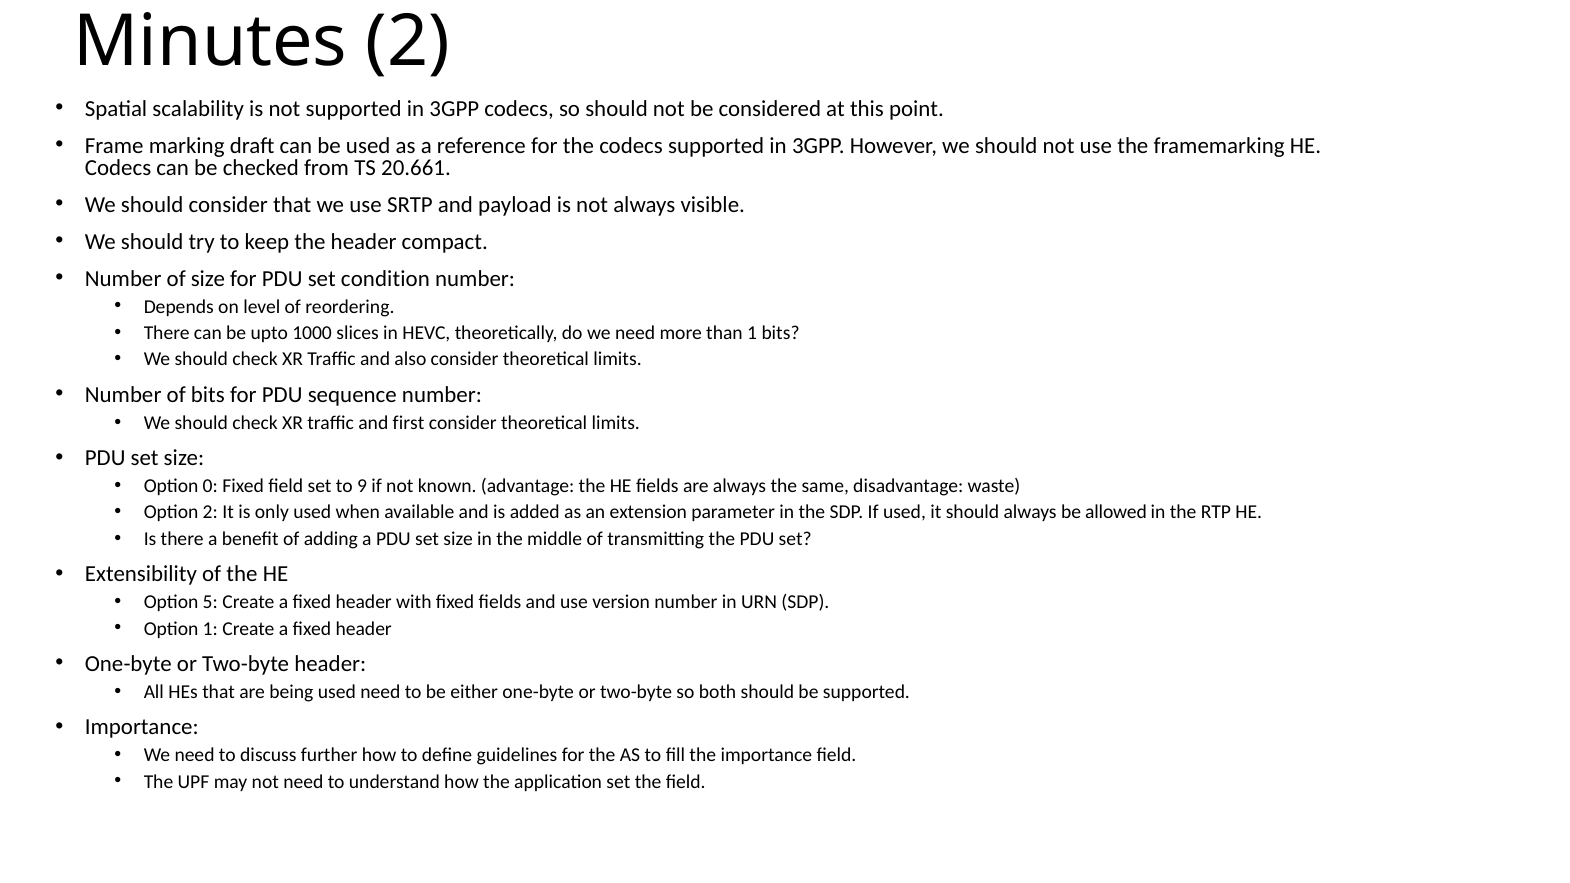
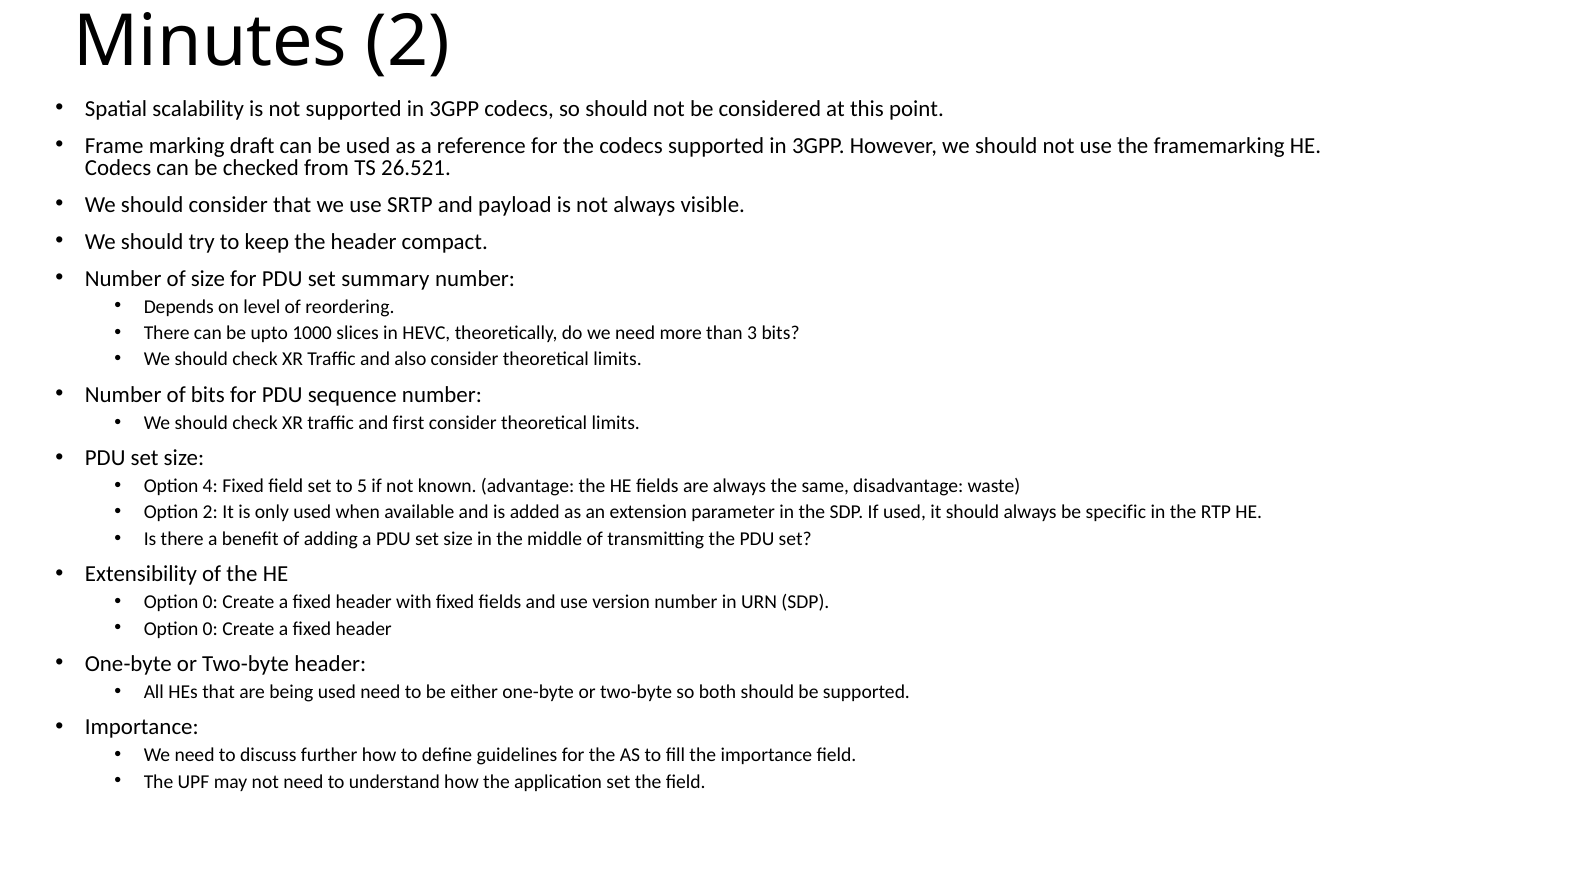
20.661: 20.661 -> 26.521
condition: condition -> summary
than 1: 1 -> 3
0: 0 -> 4
9: 9 -> 5
allowed: allowed -> specific
5 at (210, 602): 5 -> 0
1 at (210, 629): 1 -> 0
